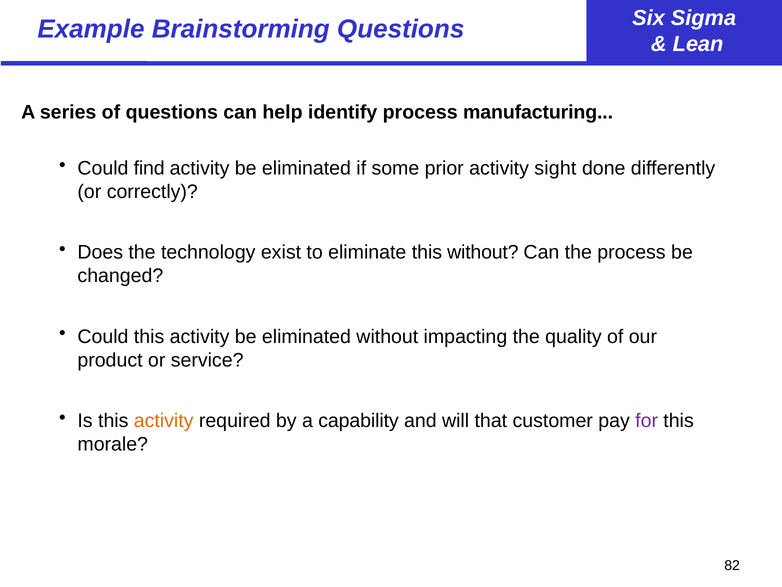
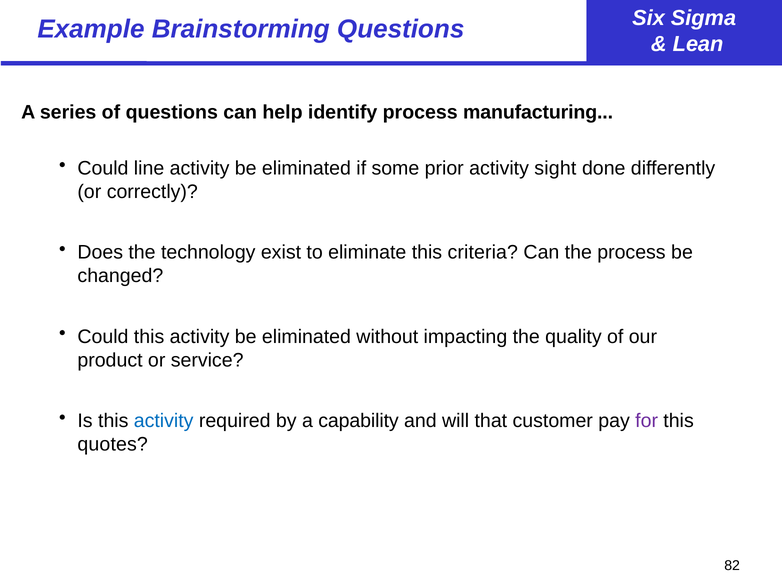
find: find -> line
this without: without -> criteria
activity at (164, 420) colour: orange -> blue
morale: morale -> quotes
